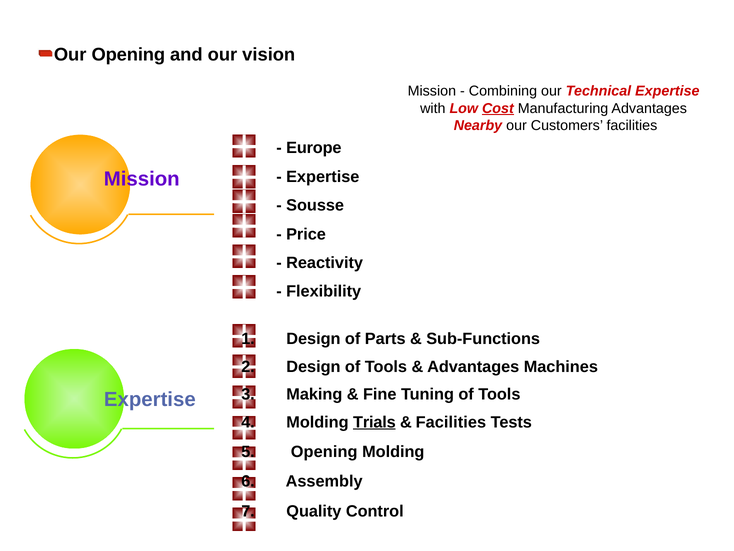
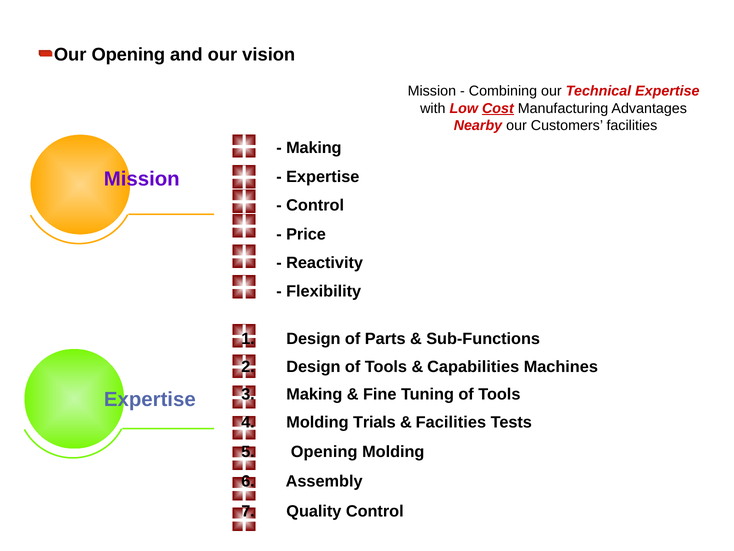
Europe at (314, 148): Europe -> Making
Sousse at (315, 205): Sousse -> Control
Advantages at (473, 366): Advantages -> Capabilities
Trials underline: present -> none
